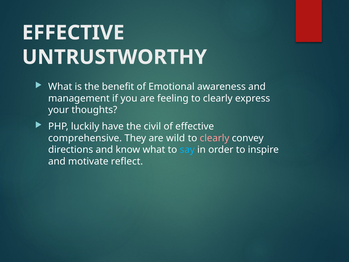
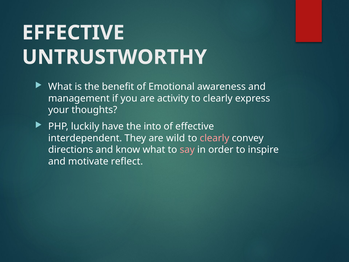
feeling: feeling -> activity
civil: civil -> into
comprehensive: comprehensive -> interdependent
say colour: light blue -> pink
